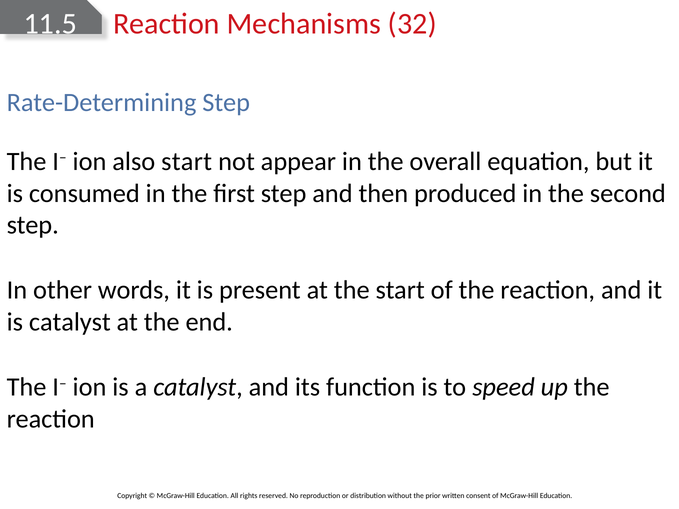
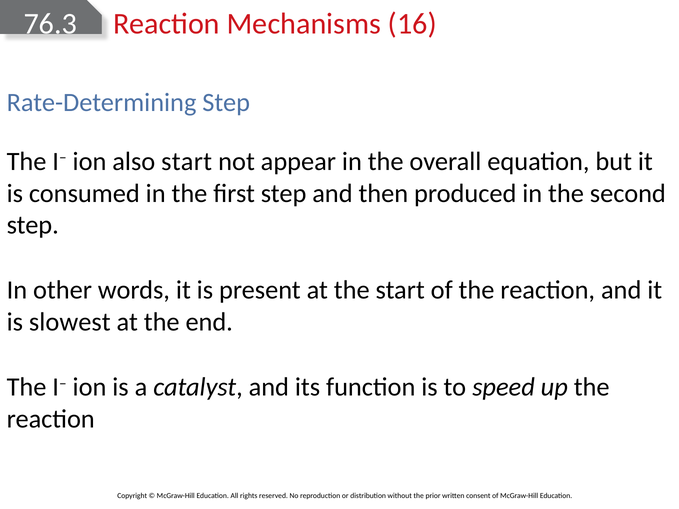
11.5: 11.5 -> 76.3
32: 32 -> 16
is catalyst: catalyst -> slowest
